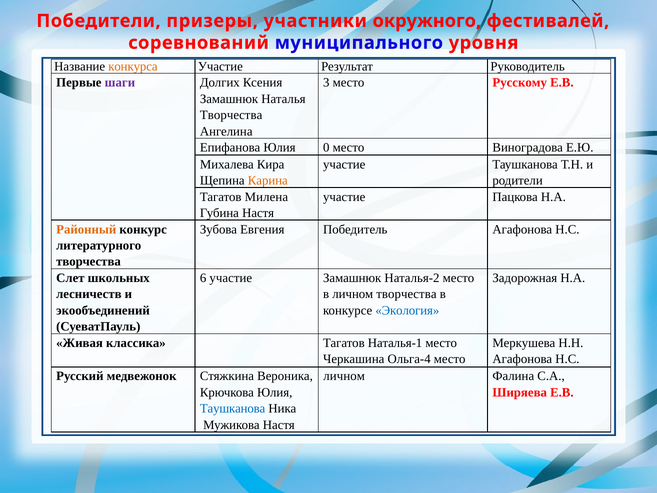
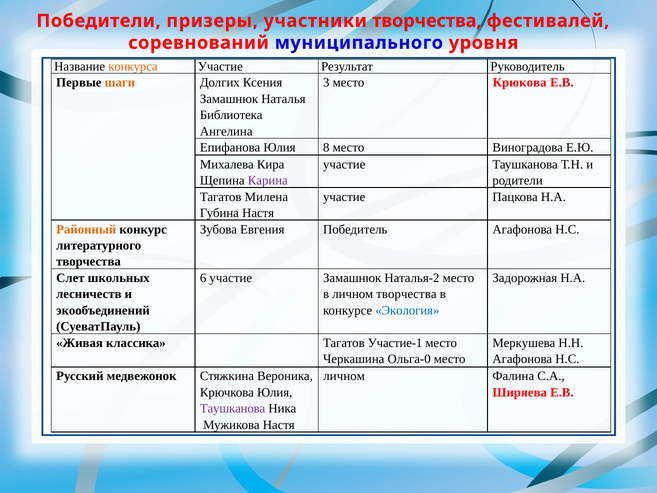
участники окружного: окружного -> творчества
шаги colour: purple -> orange
Русскому: Русскому -> Крюкова
Творчества at (231, 115): Творчества -> Библиотека
0: 0 -> 8
Карина colour: orange -> purple
Наталья-1: Наталья-1 -> Участие-1
Ольга-4: Ольга-4 -> Ольга-0
Таушканова at (233, 408) colour: blue -> purple
